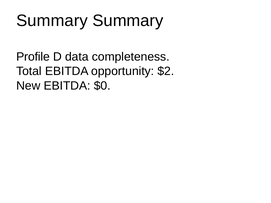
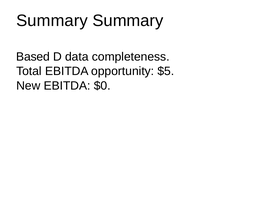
Profile: Profile -> Based
$2: $2 -> $5
